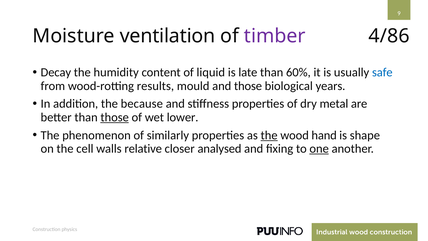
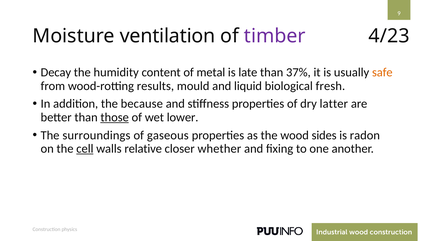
4/86: 4/86 -> 4/23
liquid: liquid -> metal
60%: 60% -> 37%
safe colour: blue -> orange
and those: those -> liquid
years: years -> fresh
metal: metal -> latter
phenomenon: phenomenon -> surroundings
similarly: similarly -> gaseous
the at (269, 135) underline: present -> none
hand: hand -> sides
shape: shape -> radon
cell underline: none -> present
analysed: analysed -> whether
one underline: present -> none
